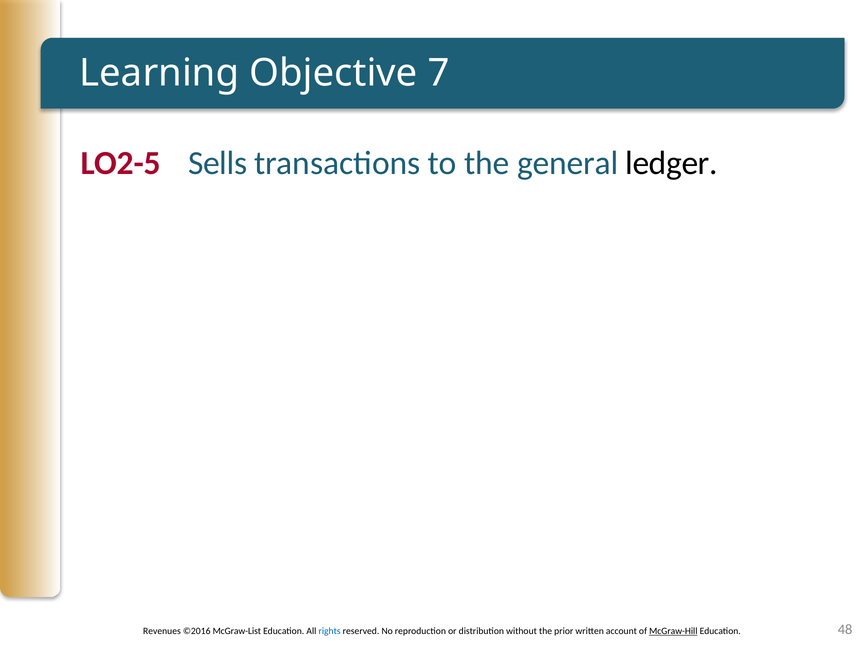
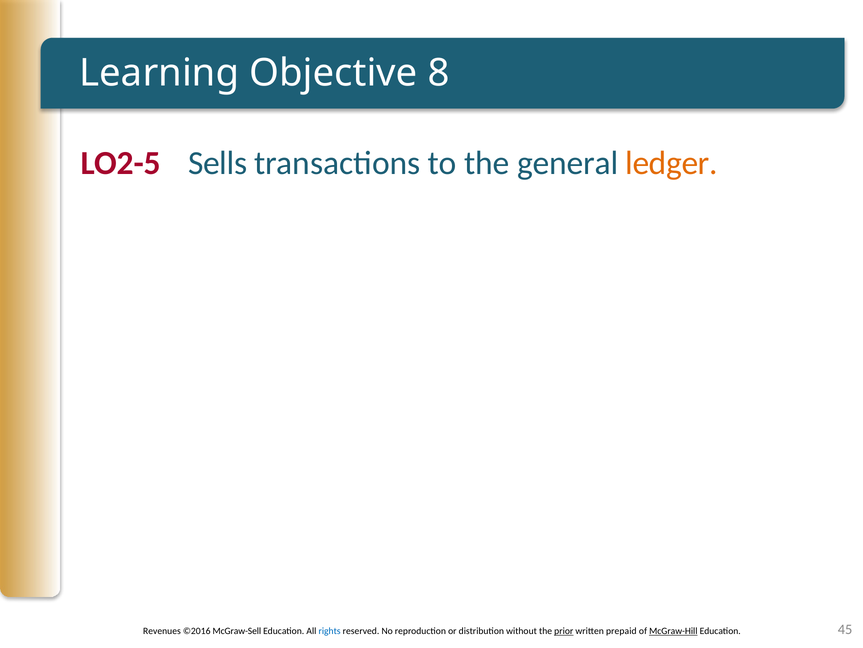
7: 7 -> 8
ledger colour: black -> orange
McGraw-List: McGraw-List -> McGraw-Sell
prior underline: none -> present
account: account -> prepaid
48: 48 -> 45
